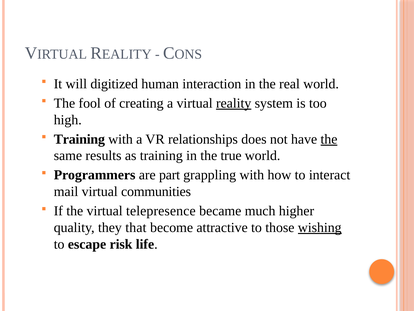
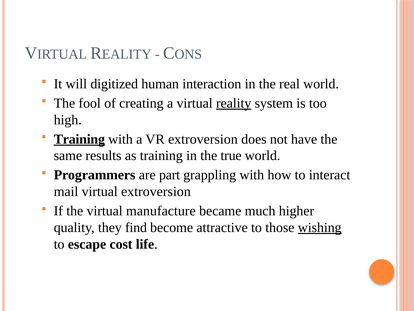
Training at (79, 139) underline: none -> present
VR relationships: relationships -> extroversion
the at (329, 139) underline: present -> none
virtual communities: communities -> extroversion
telepresence: telepresence -> manufacture
that: that -> find
risk: risk -> cost
